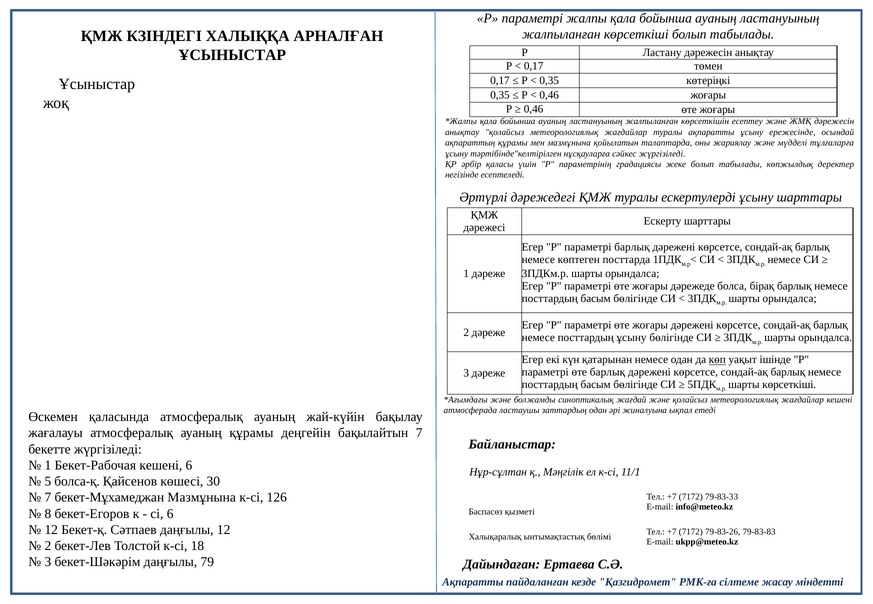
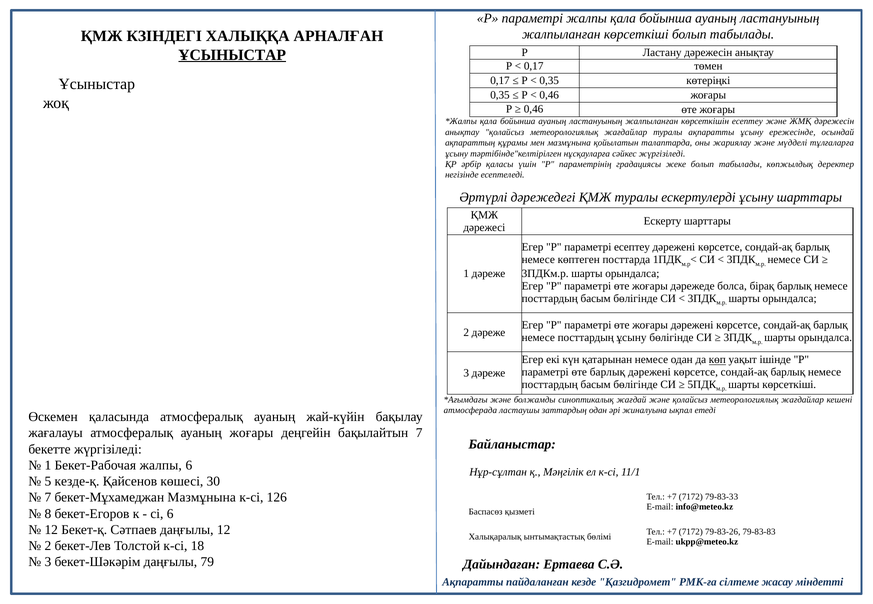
ҰСЫНЫСТАР at (232, 55) underline: none -> present
параметрі барлық: барлық -> есептеу
ауаның құрамы: құрамы -> жоғары
Бекет-Рабочая кешені: кешені -> жалпы
болса-қ: болса-қ -> кезде-қ
